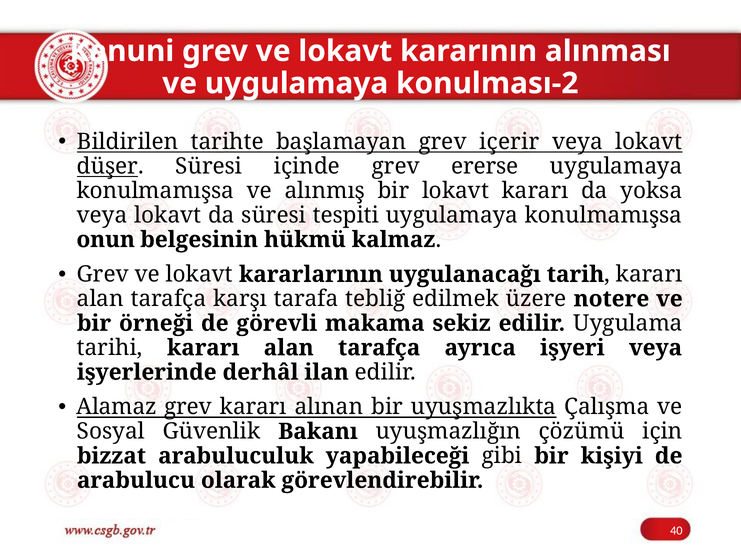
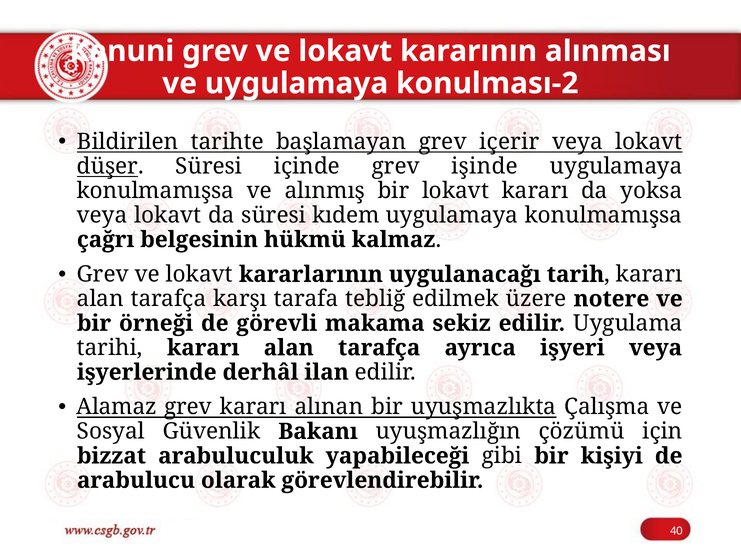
ererse: ererse -> işinde
tespiti: tespiti -> kıdem
onun: onun -> çağrı
